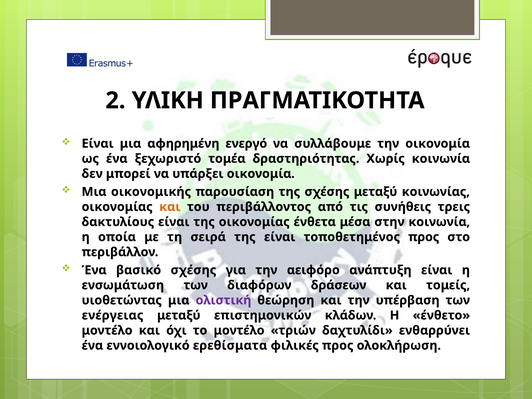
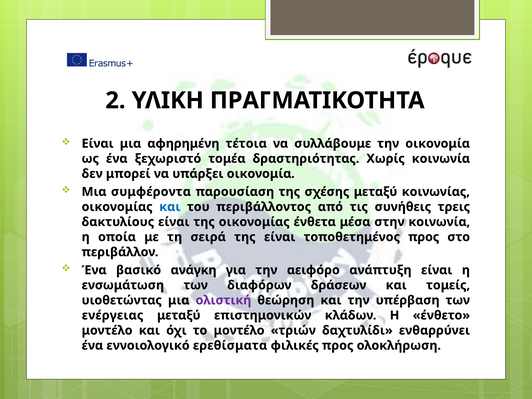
ενεργό: ενεργό -> τέτοια
οικονομικής: οικονομικής -> συμφέροντα
και at (170, 207) colour: orange -> blue
βασικό σχέσης: σχέσης -> ανάγκη
